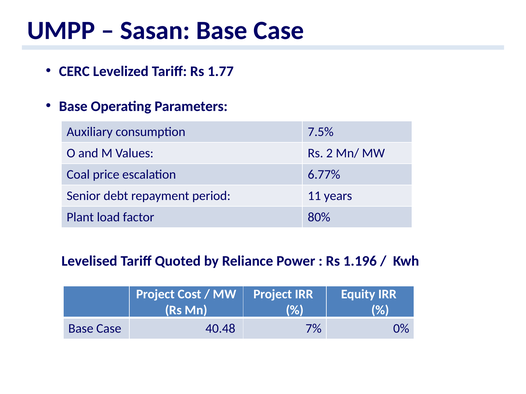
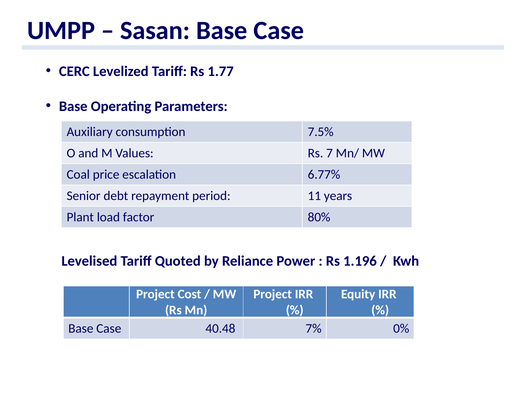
2: 2 -> 7
